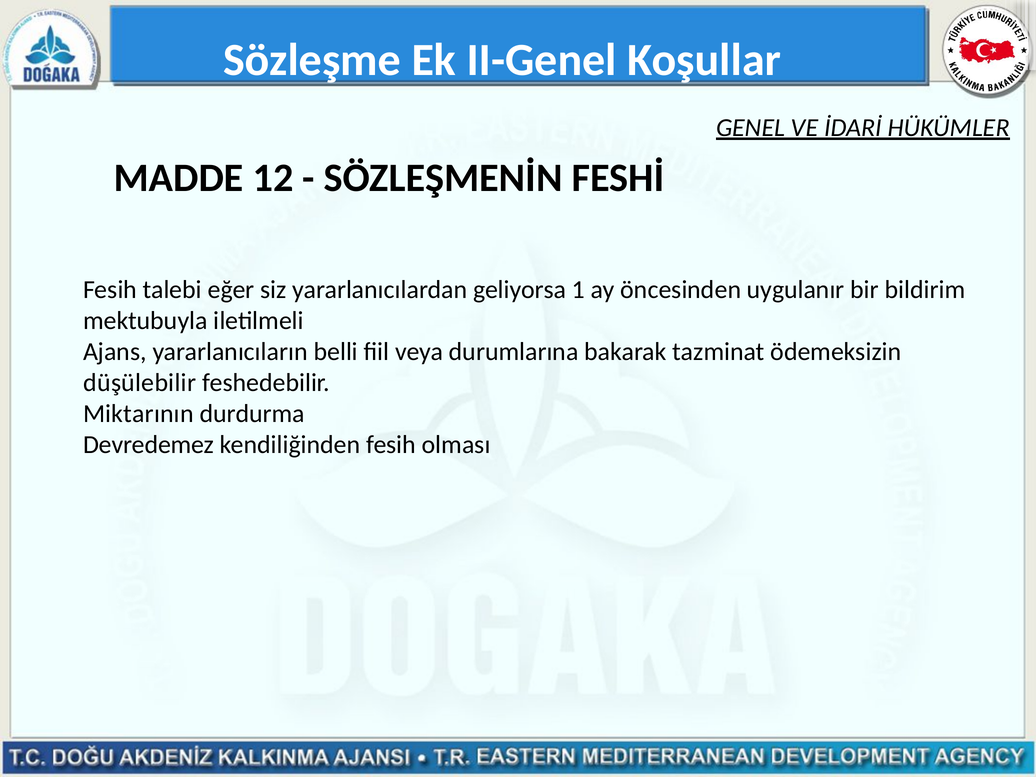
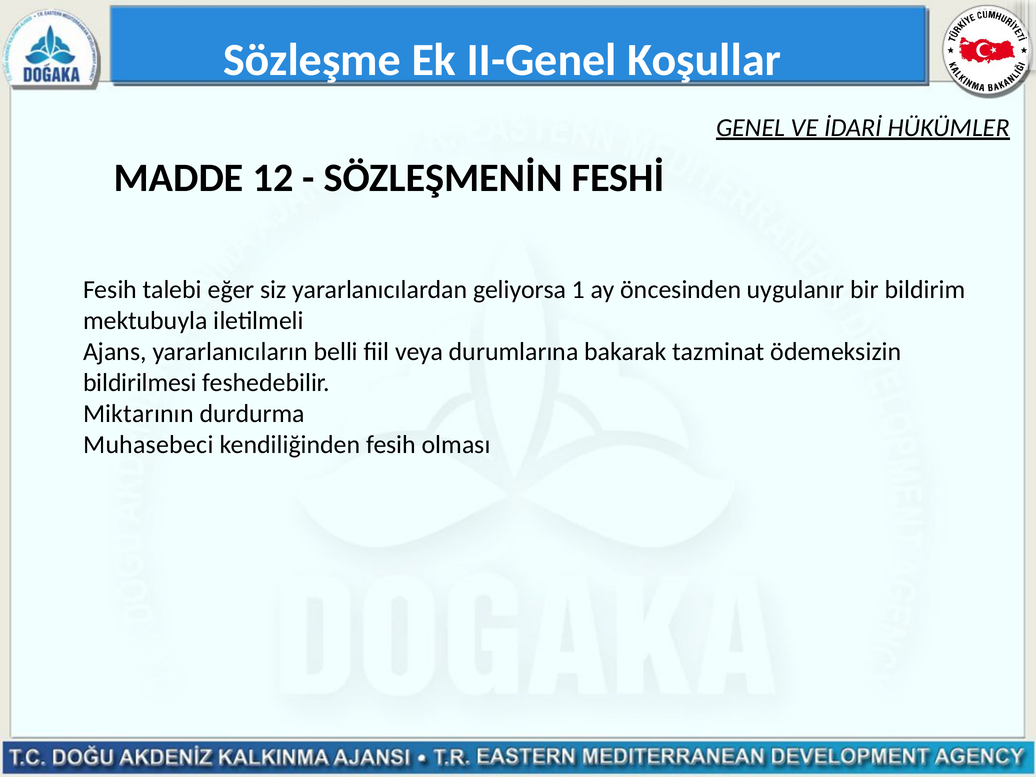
düşülebilir: düşülebilir -> bildirilmesi
Devredemez: Devredemez -> Muhasebeci
